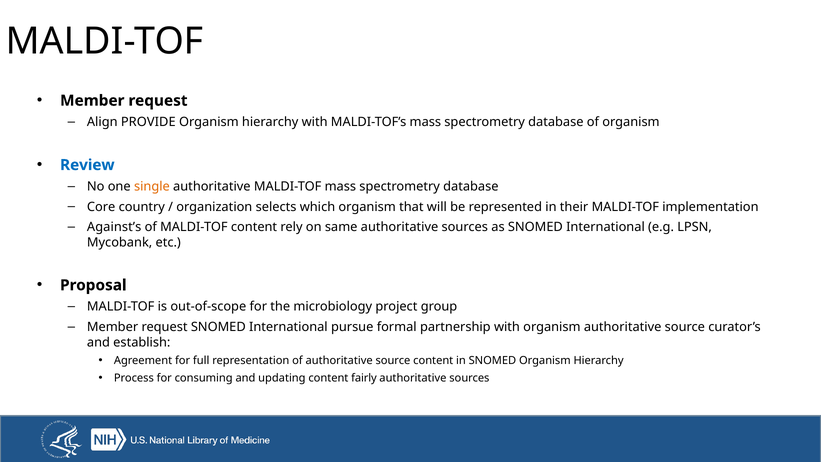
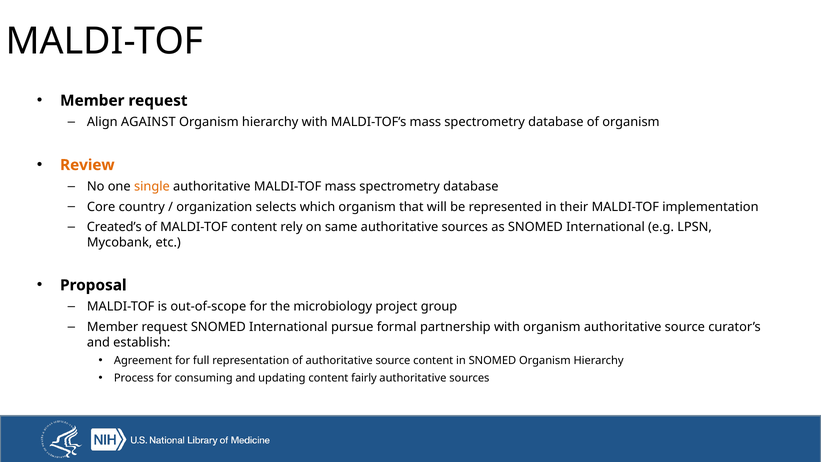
PROVIDE: PROVIDE -> AGAINST
Review colour: blue -> orange
Against’s: Against’s -> Created’s
